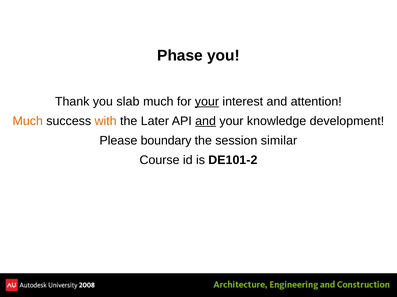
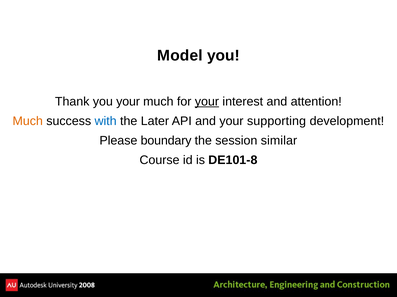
Phase: Phase -> Model
you slab: slab -> your
with colour: orange -> blue
and at (206, 121) underline: present -> none
knowledge: knowledge -> supporting
DE101-2: DE101-2 -> DE101-8
